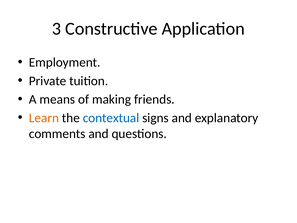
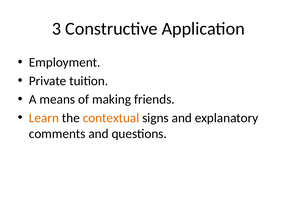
contextual colour: blue -> orange
